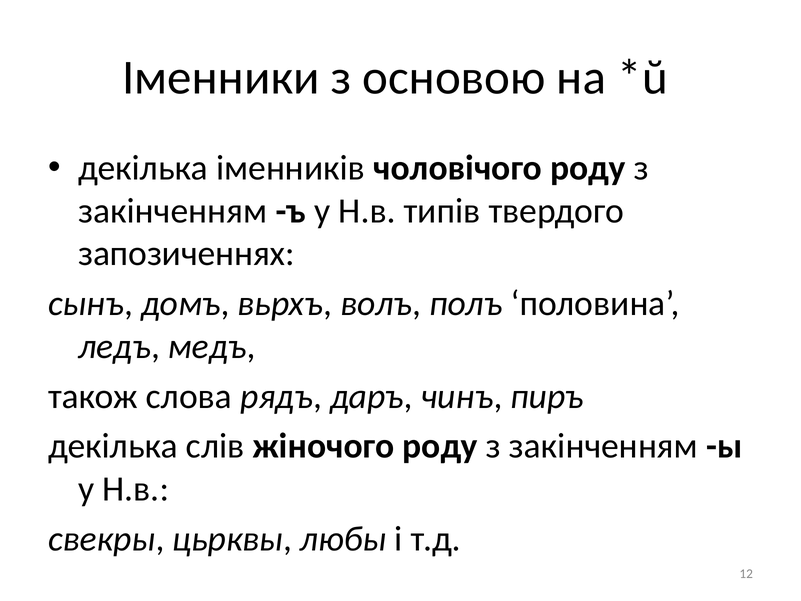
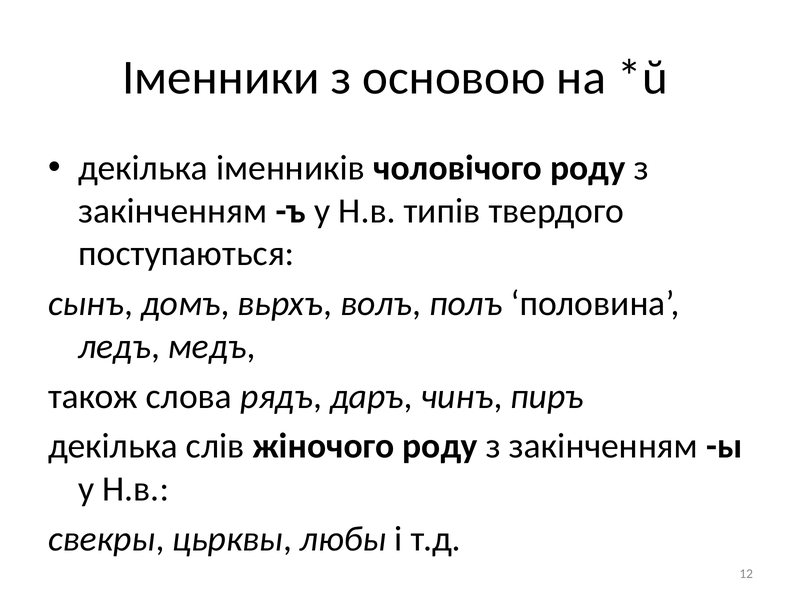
запозиченнях: запозиченнях -> поступаються
